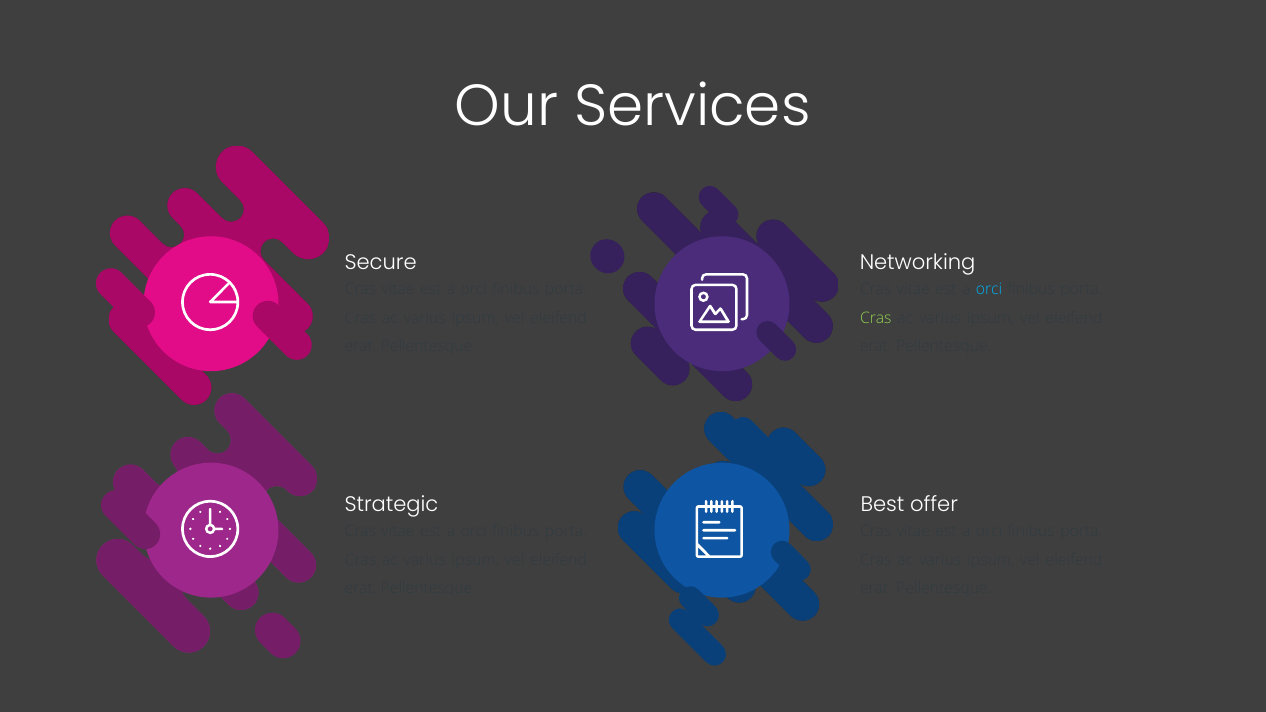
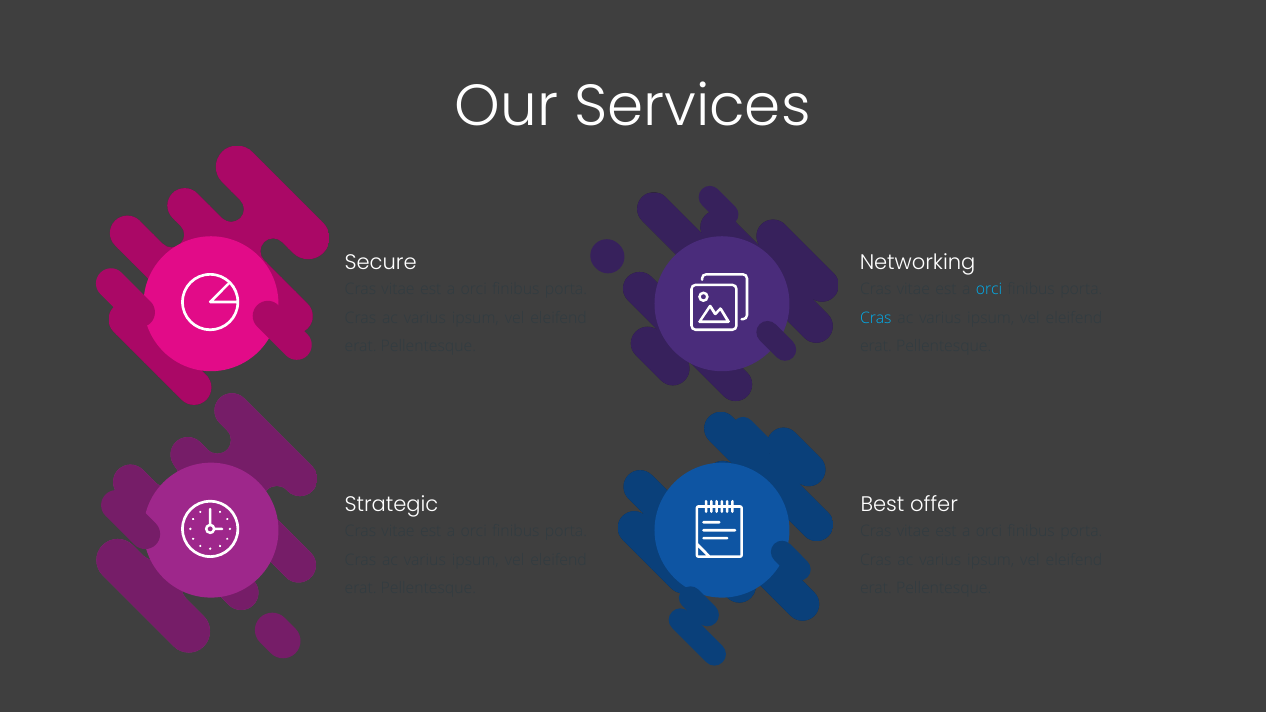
Cras at (876, 318) colour: light green -> light blue
